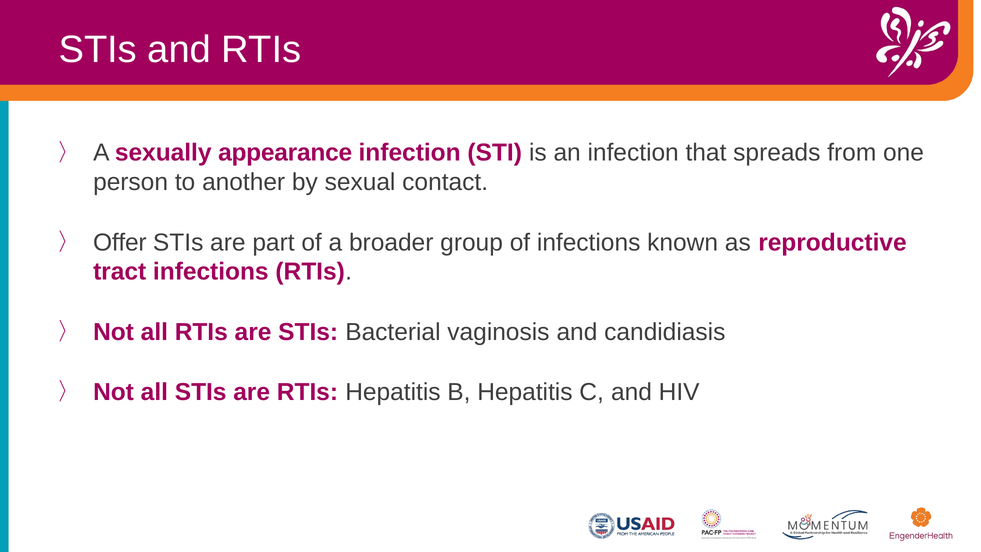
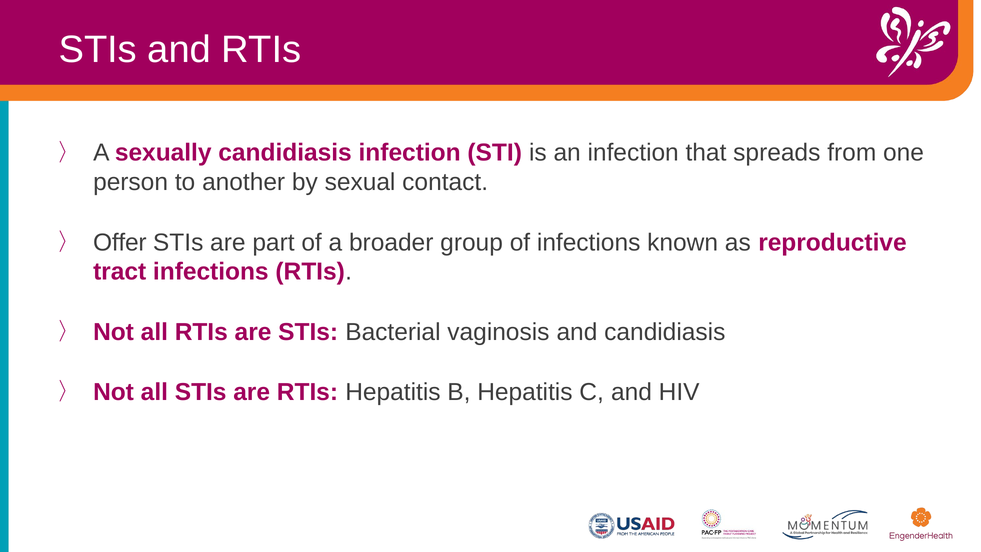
sexually appearance: appearance -> candidiasis
